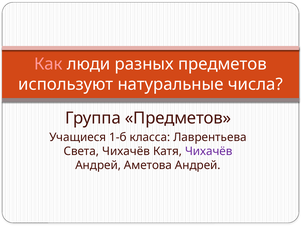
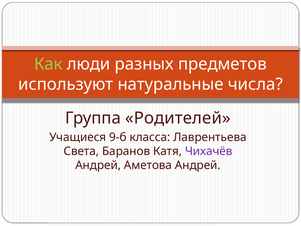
Как colour: pink -> light green
Группа Предметов: Предметов -> Родителей
1-б: 1-б -> 9-б
Света Чихачёв: Чихачёв -> Баранов
